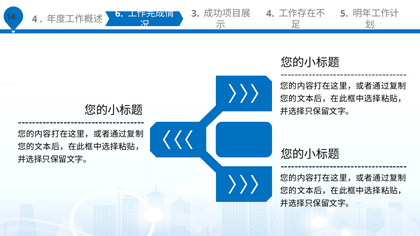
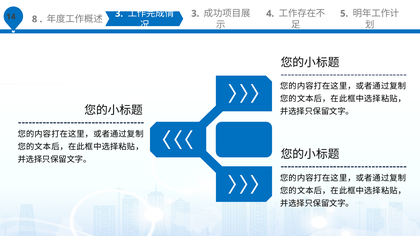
4 at (35, 19): 4 -> 8
6 at (119, 14): 6 -> 3
